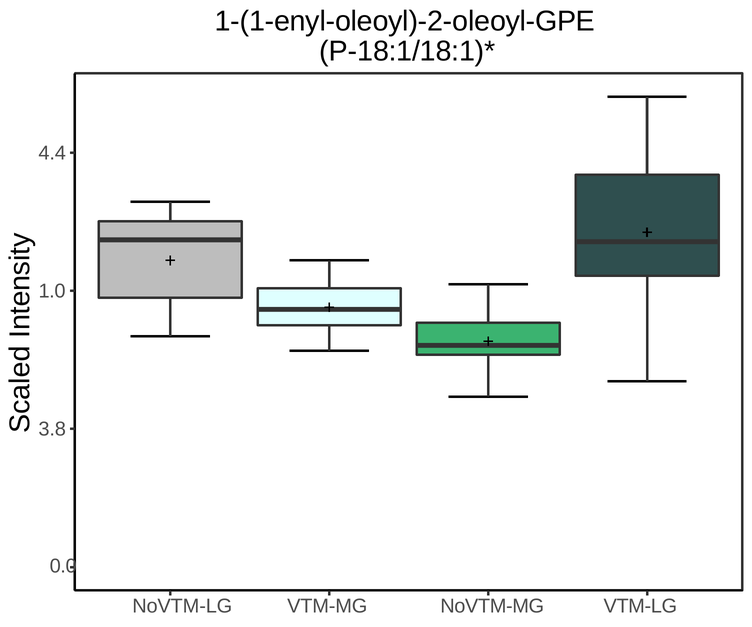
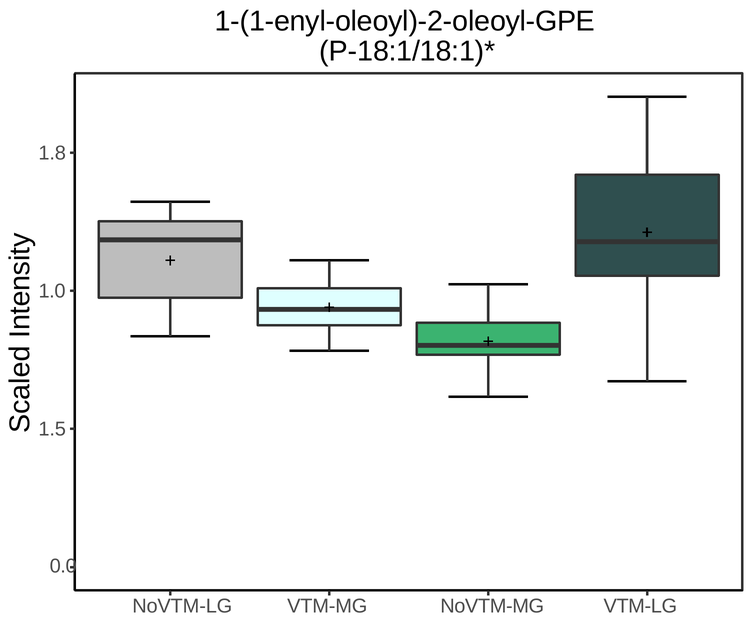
4.4: 4.4 -> 1.8
3.8: 3.8 -> 1.5
